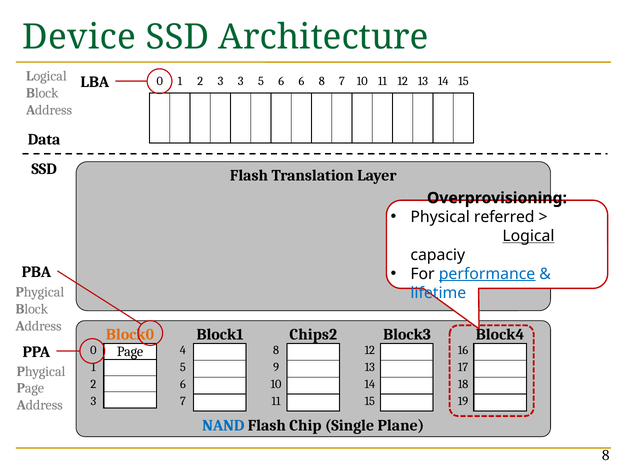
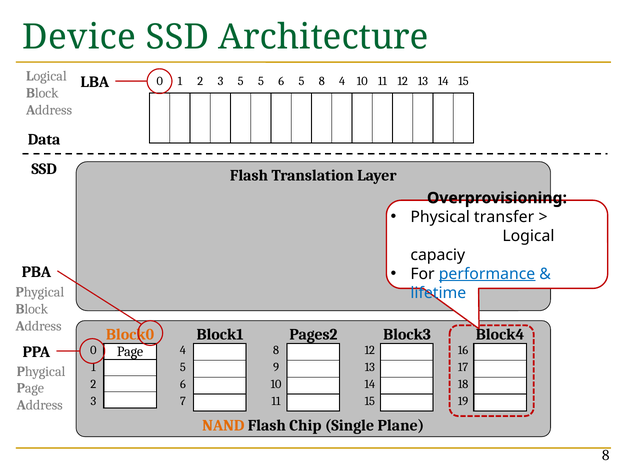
3 3: 3 -> 5
6 6: 6 -> 5
8 7: 7 -> 4
referred: referred -> transfer
Logical at (528, 236) underline: present -> none
Chips2: Chips2 -> Pages2
NAND colour: blue -> orange
